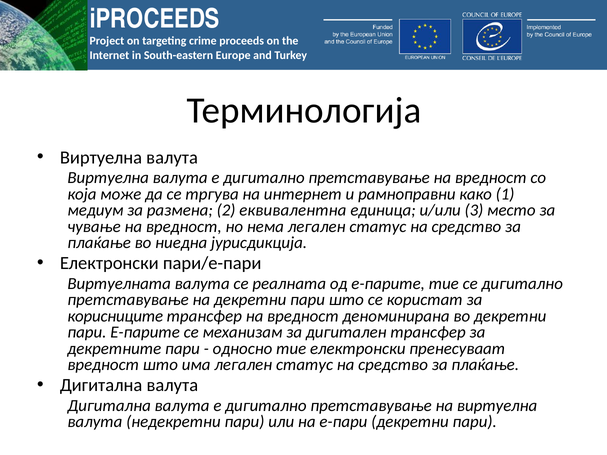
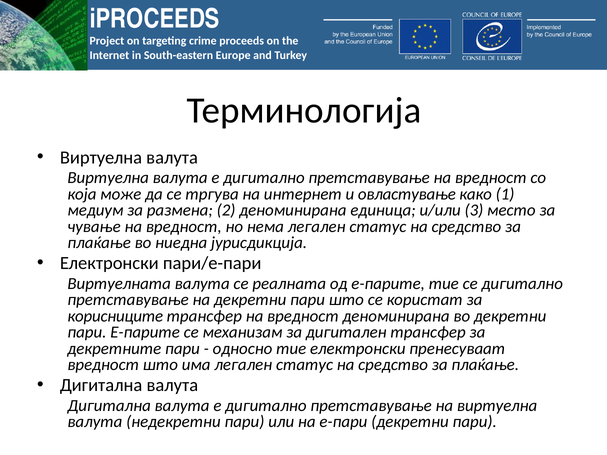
рамноправни: рамноправни -> овластување
2 еквивалентна: еквивалентна -> деноминирана
